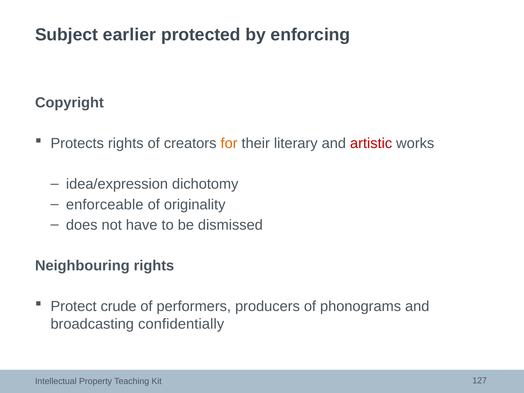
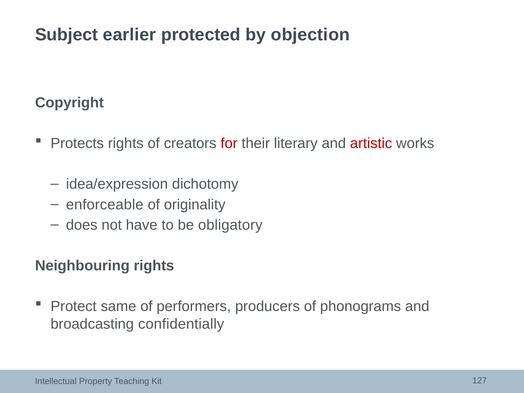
enforcing: enforcing -> objection
for colour: orange -> red
dismissed: dismissed -> obligatory
crude: crude -> same
